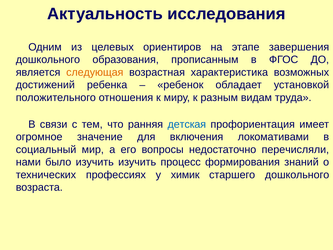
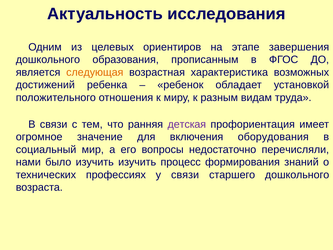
детская colour: blue -> purple
локомативами: локомативами -> оборудования
у химик: химик -> связи
